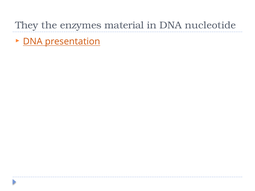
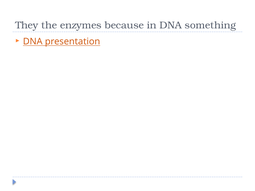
material: material -> because
nucleotide: nucleotide -> something
